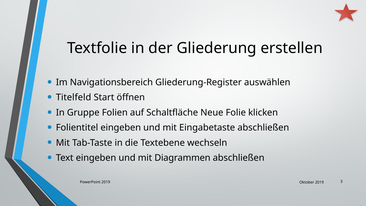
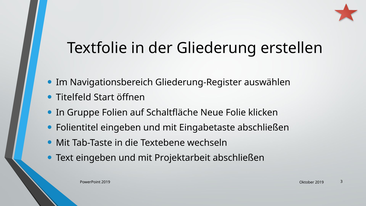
Diagrammen: Diagrammen -> Projektarbeit
